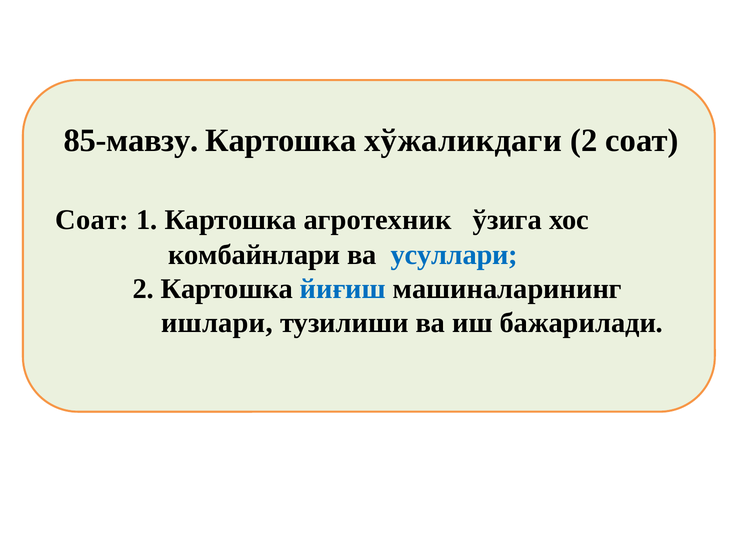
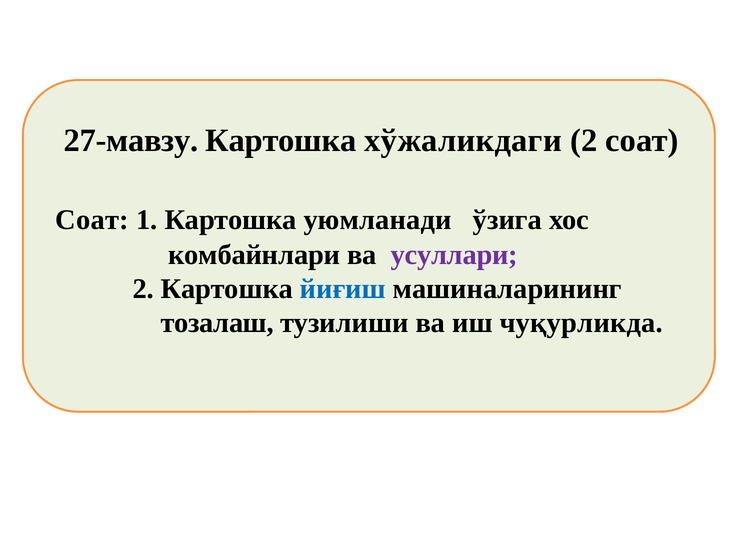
85-мавзу: 85-мавзу -> 27-мавзу
агротехник: агротехник -> уюмланади
усуллари colour: blue -> purple
ишлари: ишлари -> тозалаш
бажарилади: бажарилади -> чуқурликда
